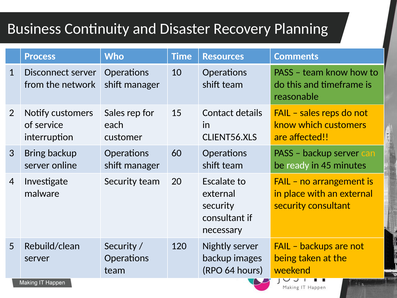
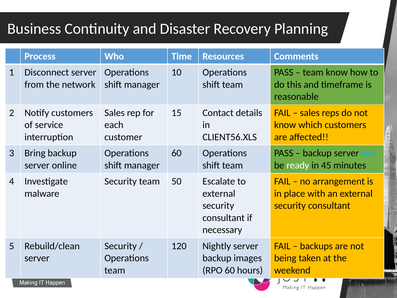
can colour: yellow -> light blue
20: 20 -> 50
RPO 64: 64 -> 60
